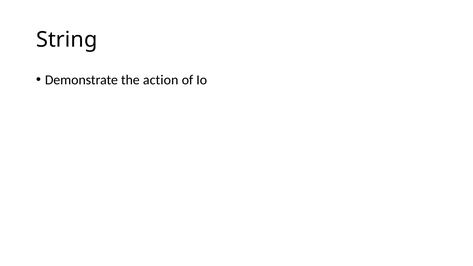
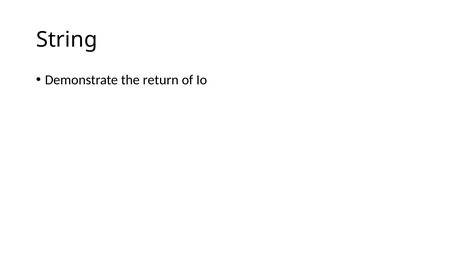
action: action -> return
